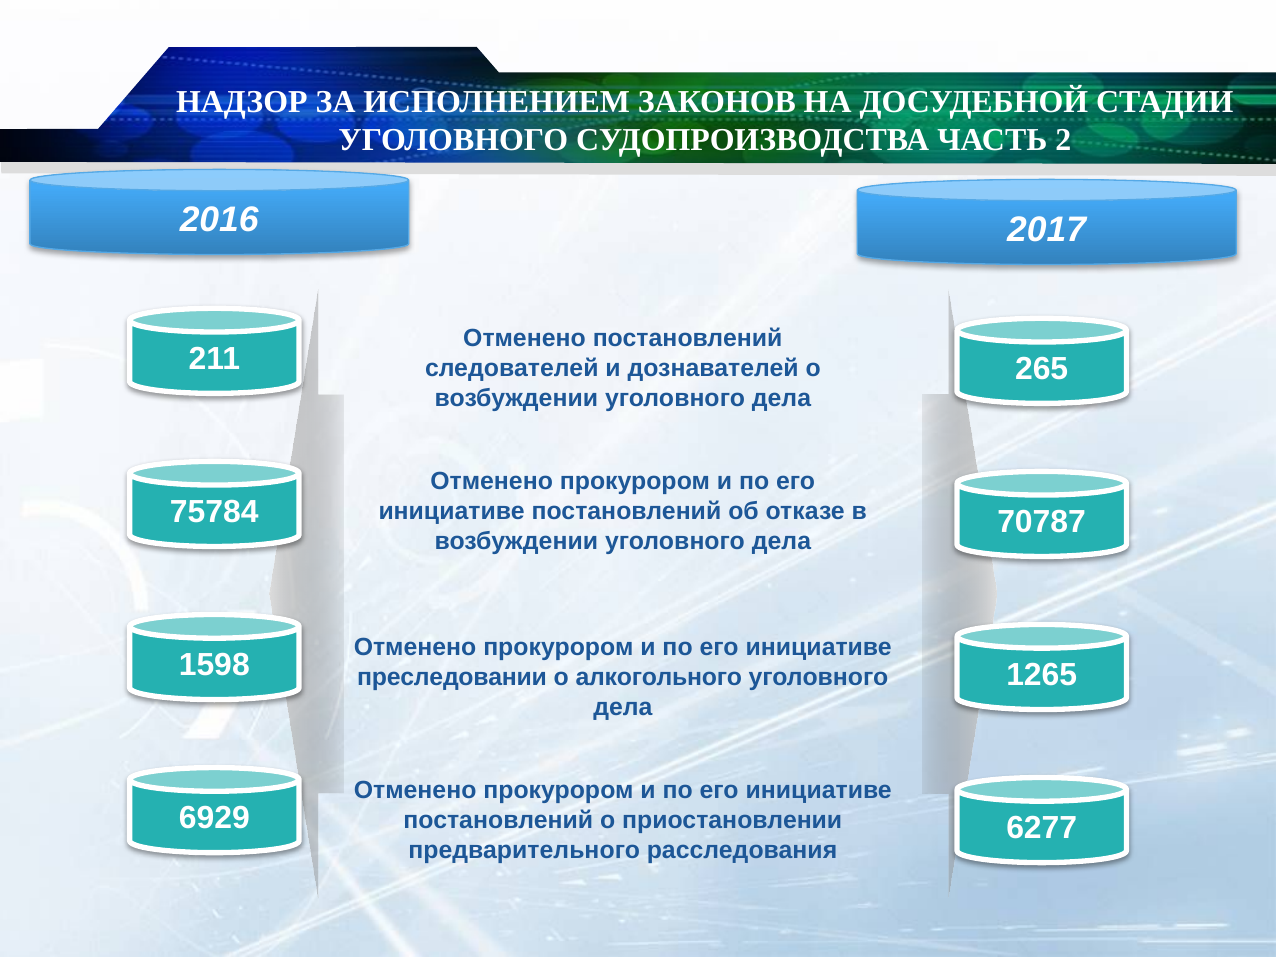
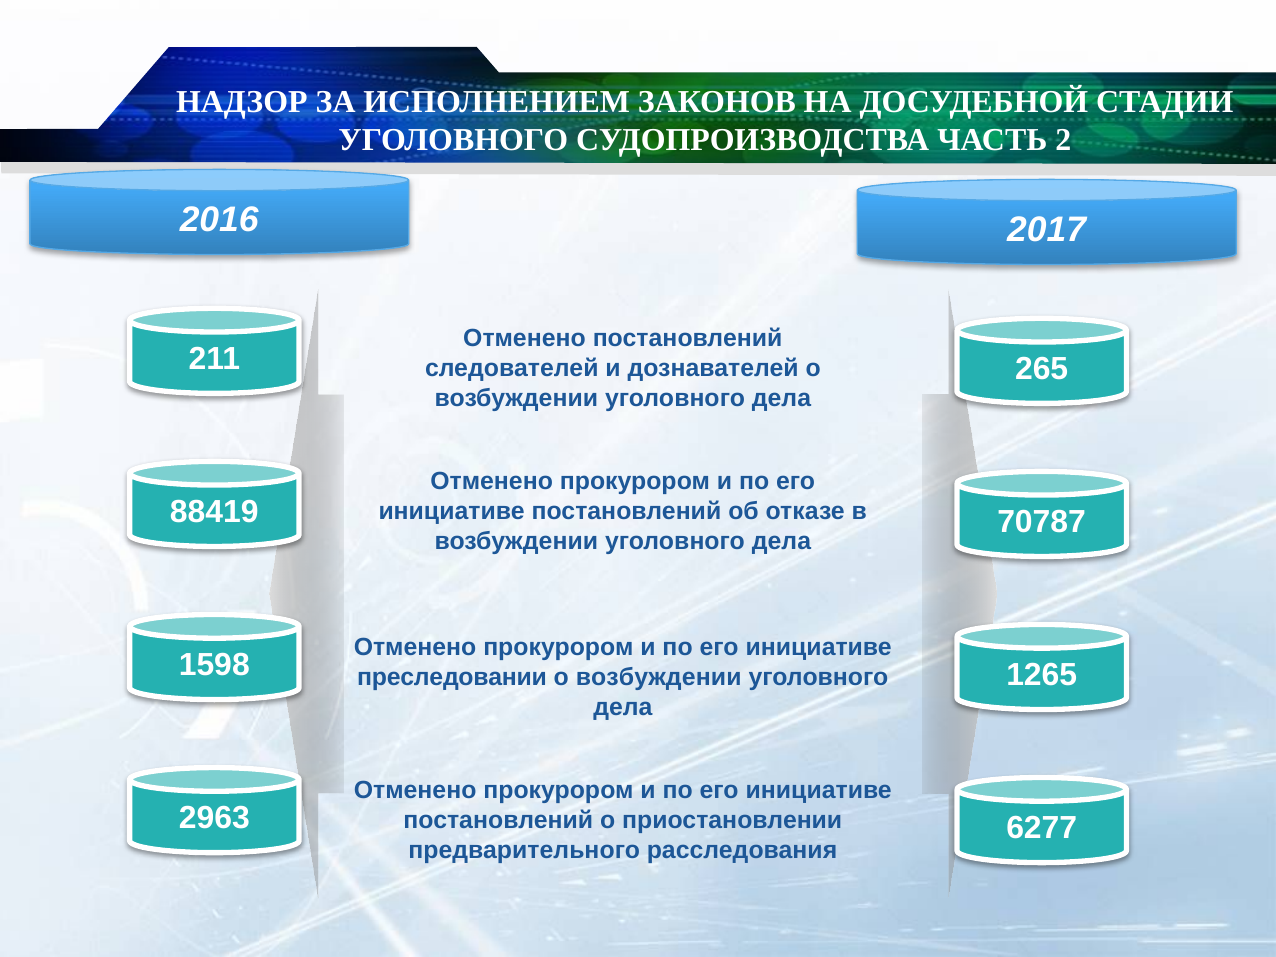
75784: 75784 -> 88419
алкогольного at (659, 677): алкогольного -> возбуждении
6929: 6929 -> 2963
